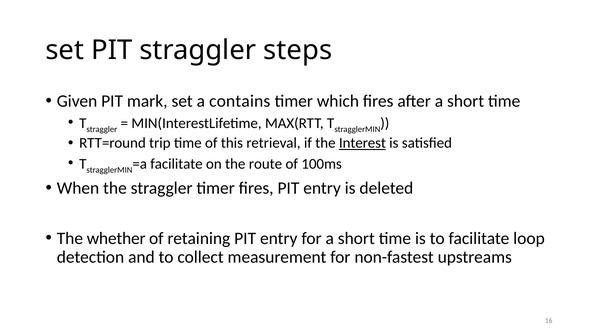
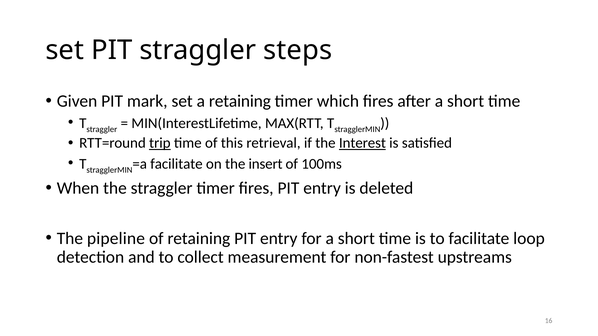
a contains: contains -> retaining
trip underline: none -> present
route: route -> insert
whether: whether -> pipeline
